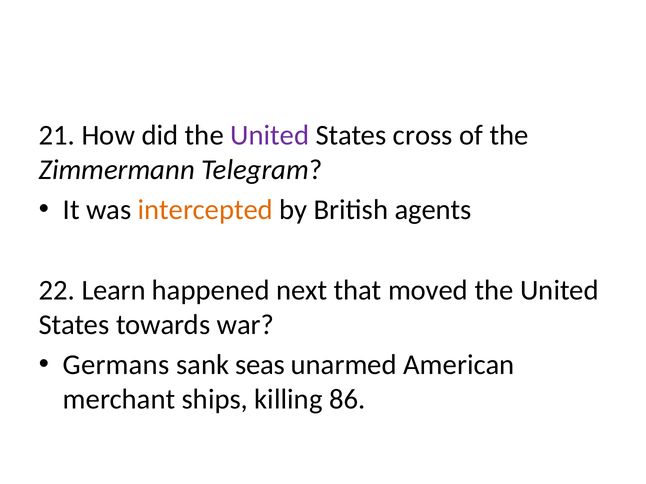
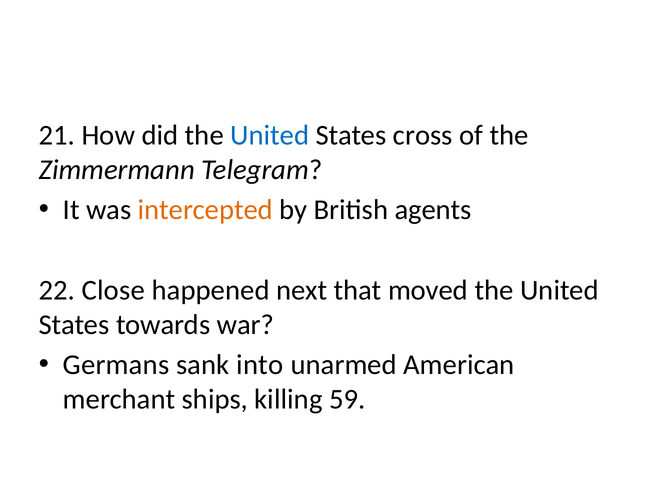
United at (270, 136) colour: purple -> blue
Learn: Learn -> Close
seas: seas -> into
86: 86 -> 59
